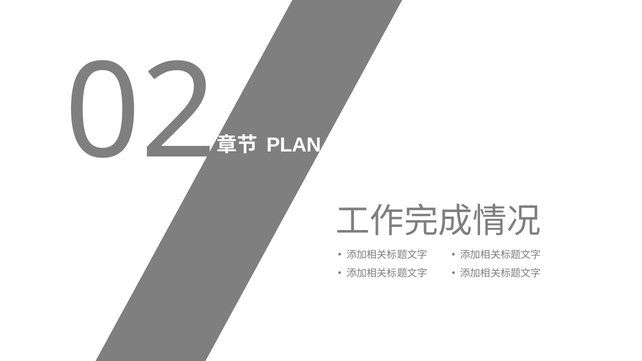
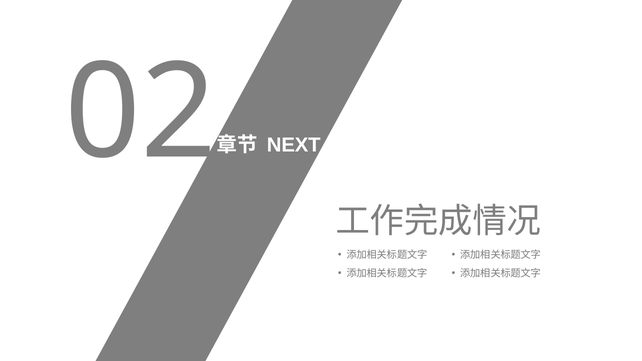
PLAN: PLAN -> NEXT
